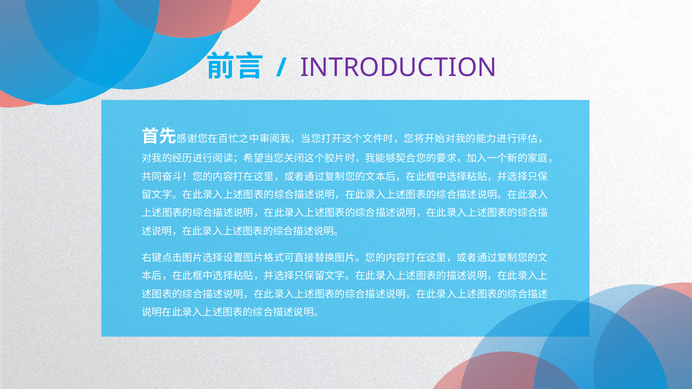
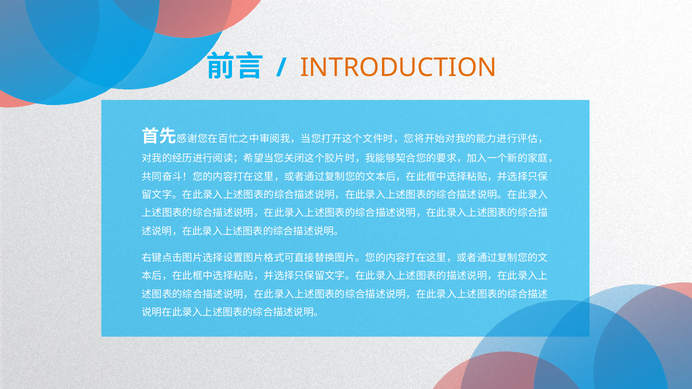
INTRODUCTION colour: purple -> orange
